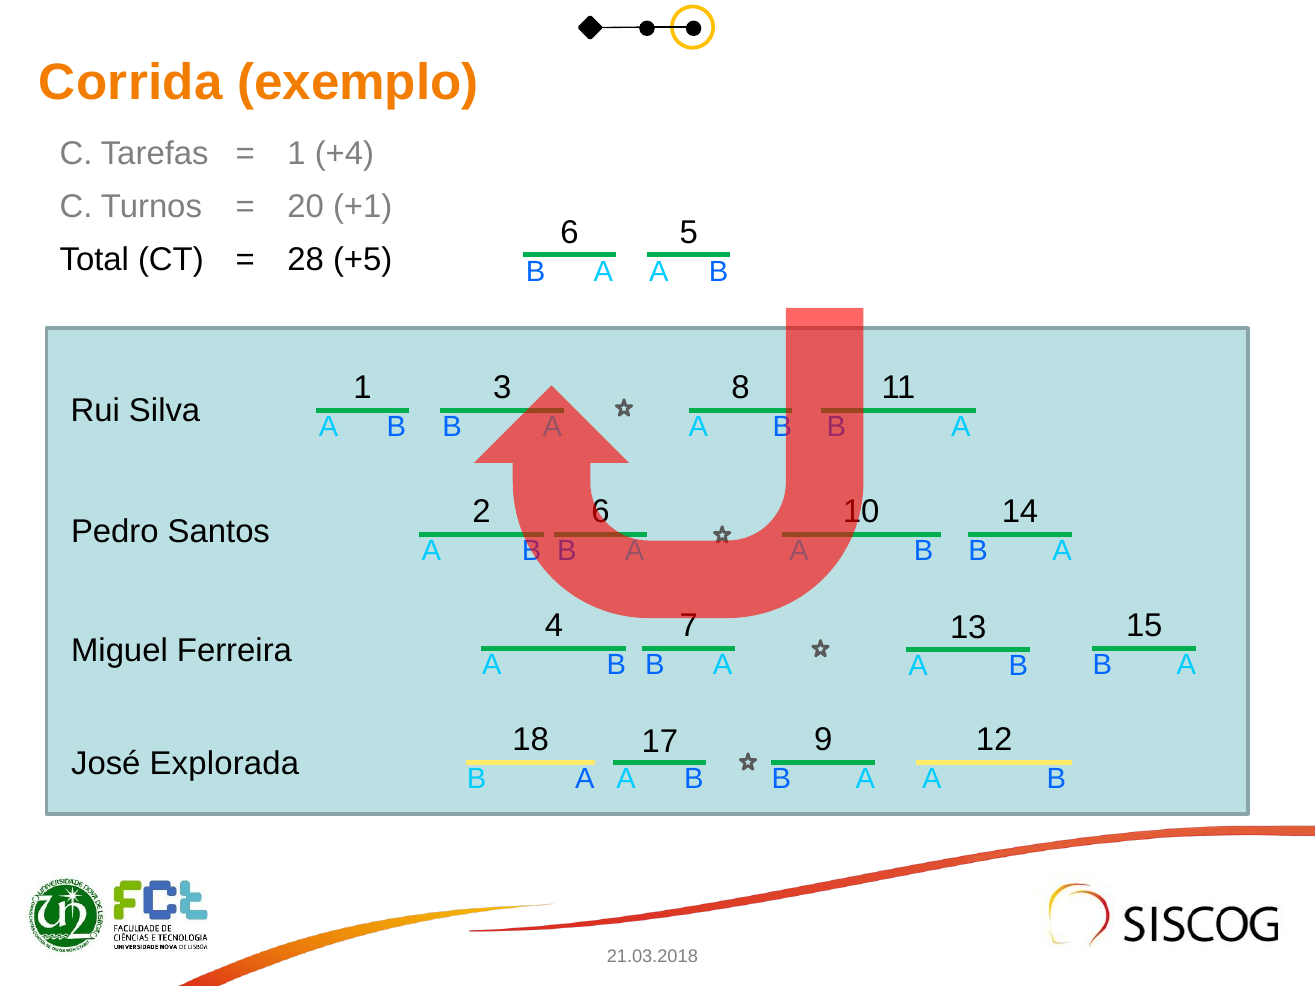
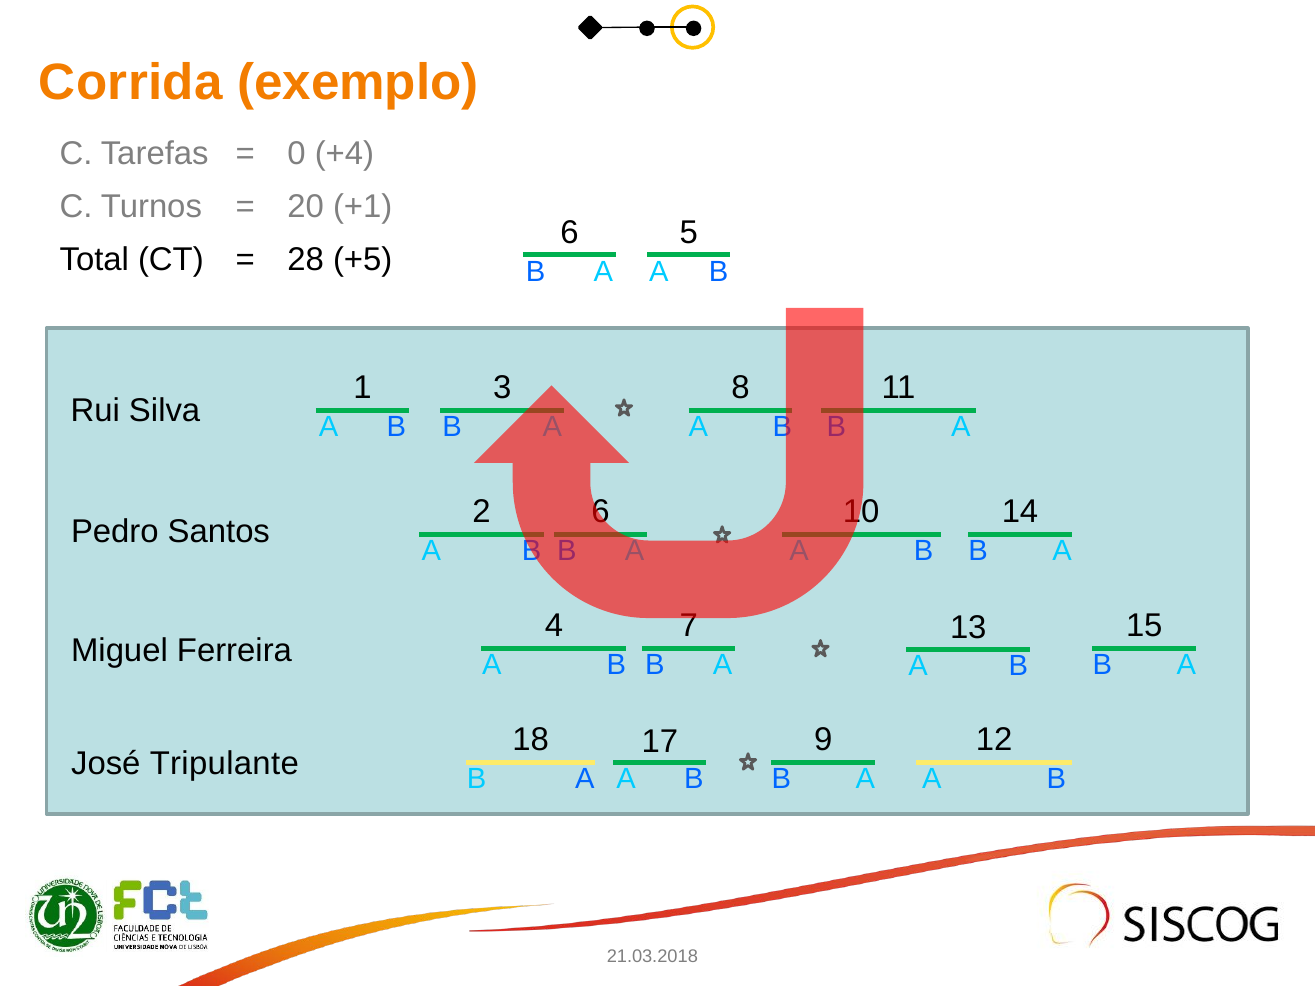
1 at (297, 153): 1 -> 0
Explorada: Explorada -> Tripulante
